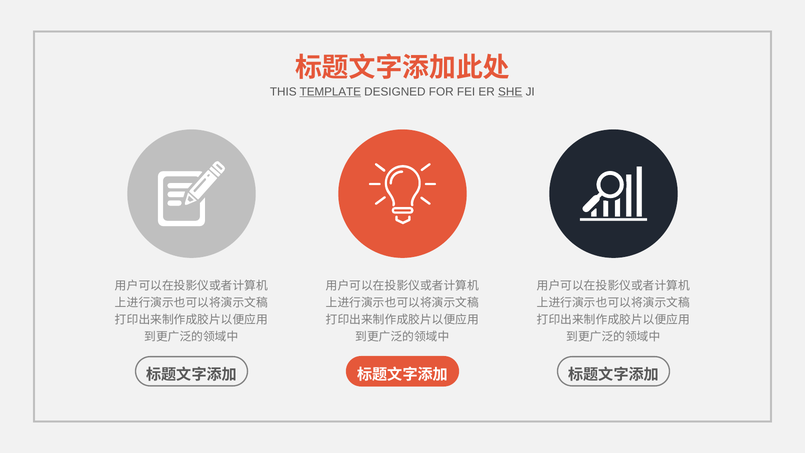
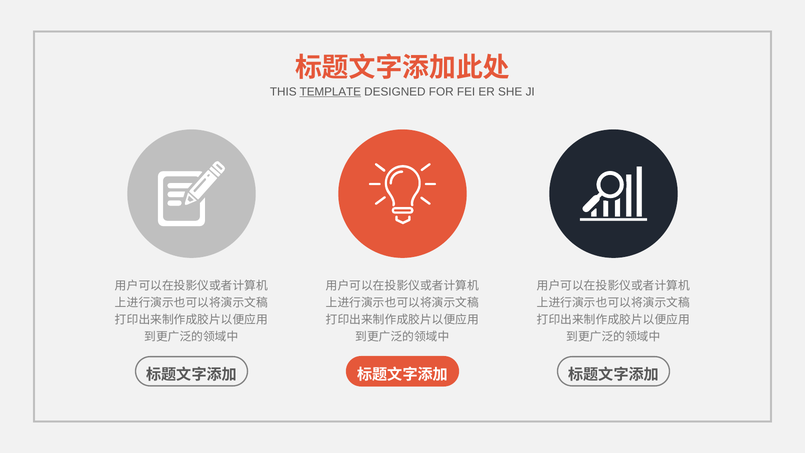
SHE underline: present -> none
